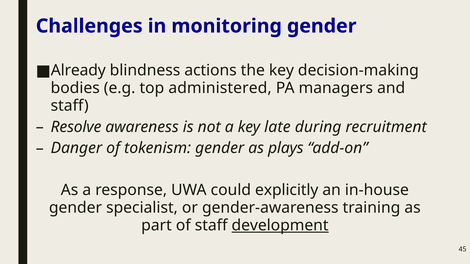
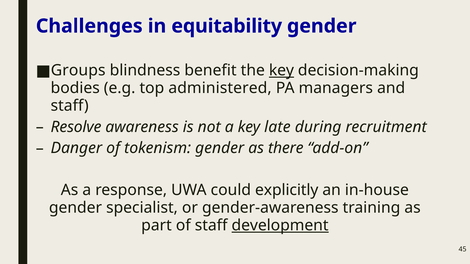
monitoring: monitoring -> equitability
Already: Already -> Groups
actions: actions -> benefit
key at (281, 71) underline: none -> present
plays: plays -> there
